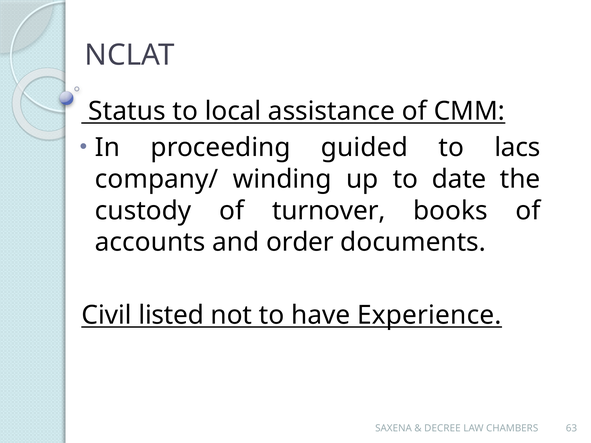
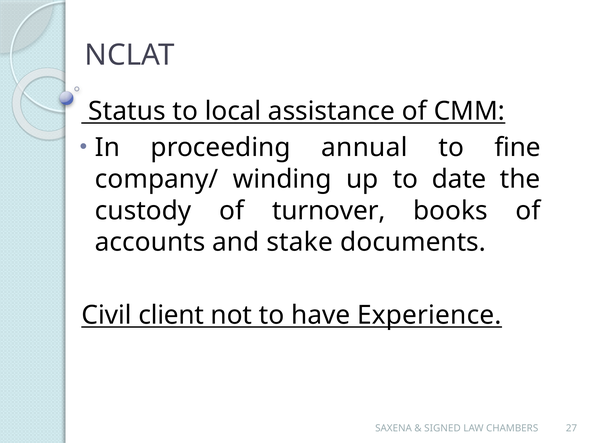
guided: guided -> annual
lacs: lacs -> fine
order: order -> stake
listed: listed -> client
DECREE: DECREE -> SIGNED
63: 63 -> 27
